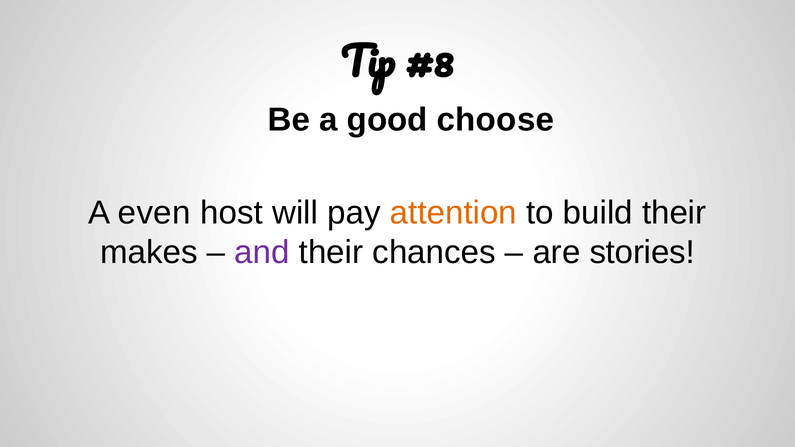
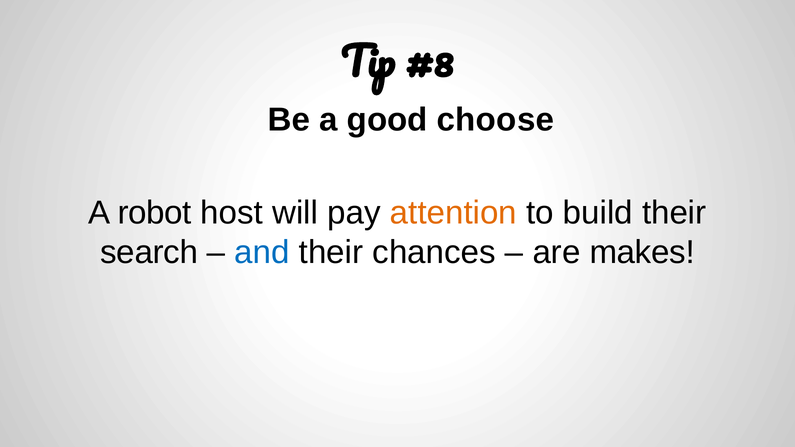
even: even -> robot
makes: makes -> search
and colour: purple -> blue
stories: stories -> makes
